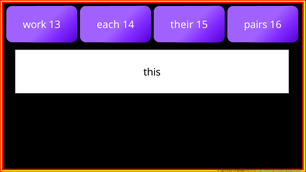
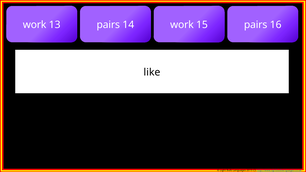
13 each: each -> pairs
14 their: their -> work
this: this -> like
